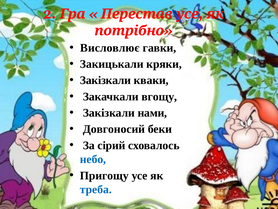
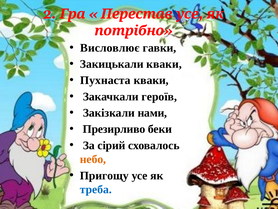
Закицькали кряки: кряки -> кваки
Закізкали at (105, 80): Закізкали -> Пухнаста
вгощу: вгощу -> героїв
Довгоносий: Довгоносий -> Презирливо
небо colour: blue -> orange
